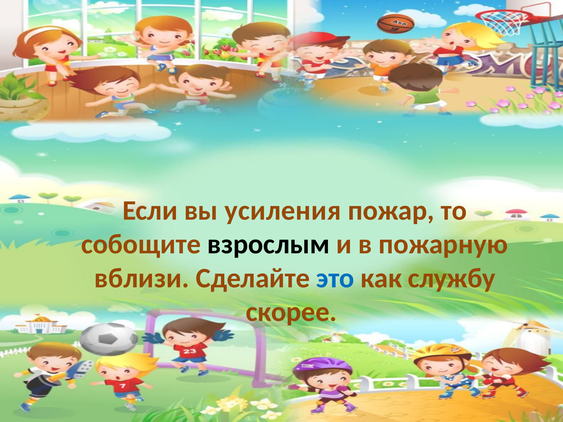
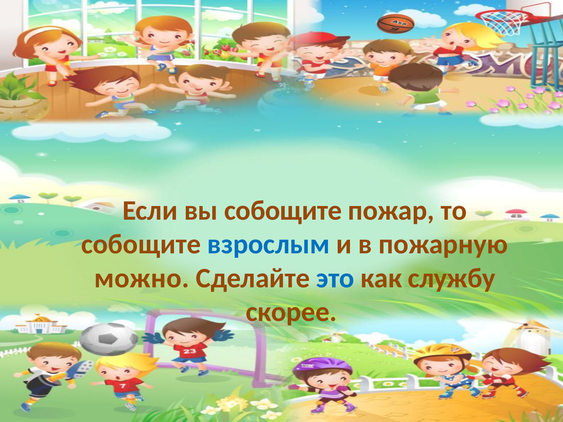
вы усиления: усиления -> собощите
взрослым colour: black -> blue
вблизи: вблизи -> можно
